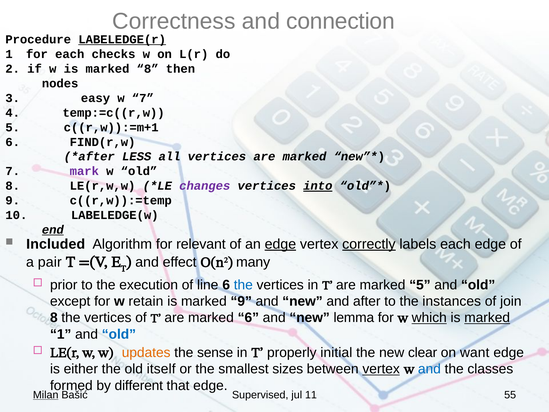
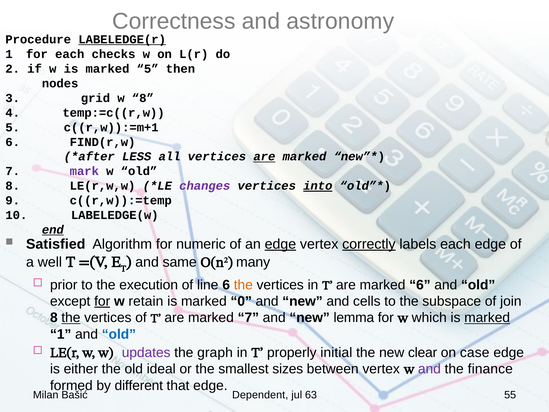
connection: connection -> astronomy
marked 8: 8 -> 5
easy: easy -> grid
w 7: 7 -> 8
are at (264, 157) underline: none -> present
Included: Included -> Satisfied
relevant: relevant -> numeric
pair: pair -> well
effect: effect -> same
marked 5: 5 -> 6
the at (243, 285) colour: blue -> orange
for at (102, 301) underline: none -> present
marked 9: 9 -> 0
after: after -> cells
instances: instances -> subspace
the at (71, 318) underline: none -> present
marked 6: 6 -> 7
which underline: present -> none
updates colour: orange -> purple
sense: sense -> graph
want: want -> case
itself: itself -> ideal
vertex at (381, 369) underline: present -> none
and at (429, 369) colour: blue -> purple
classes: classes -> finance
Milan underline: present -> none
Supervised: Supervised -> Dependent
11: 11 -> 63
